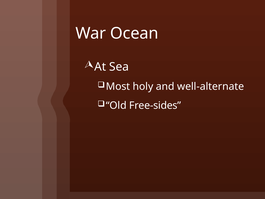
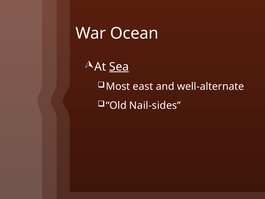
Sea underline: none -> present
holy: holy -> east
Free-sides: Free-sides -> Nail-sides
